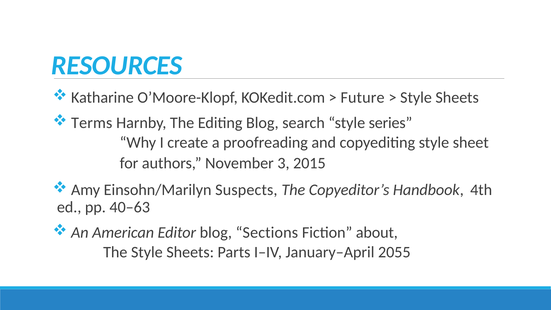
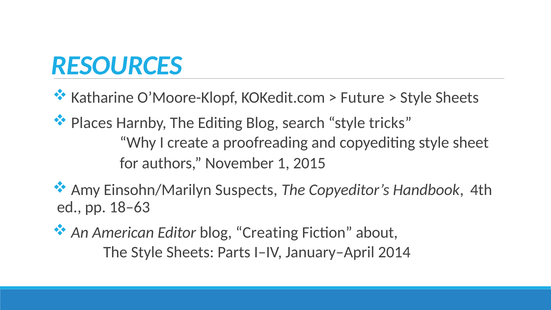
Terms: Terms -> Places
series: series -> tricks
3: 3 -> 1
40–63: 40–63 -> 18–63
Sections: Sections -> Creating
2055: 2055 -> 2014
